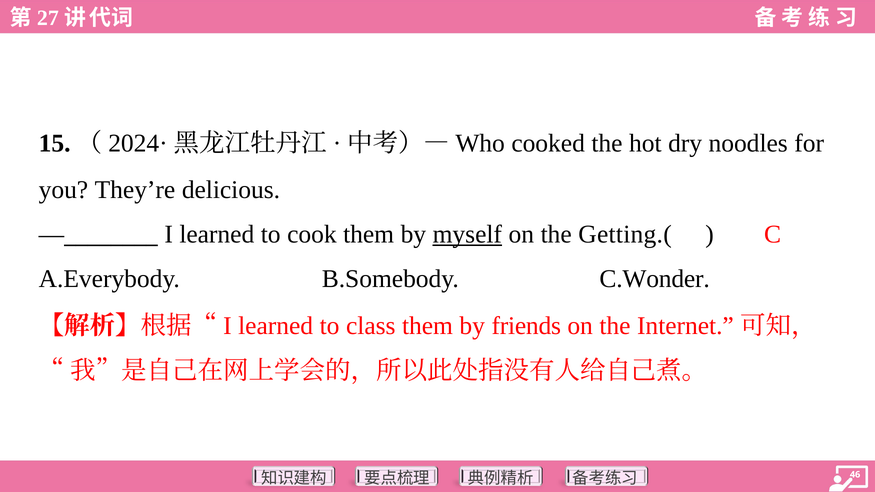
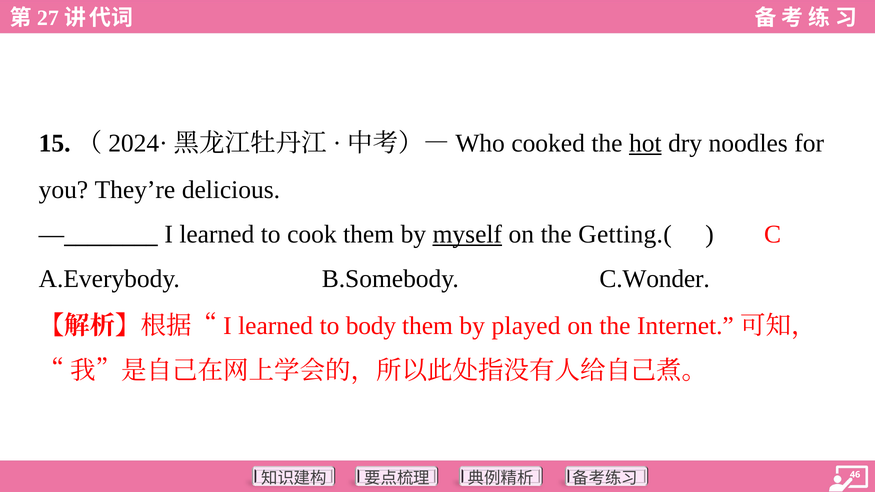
hot underline: none -> present
class: class -> body
friends: friends -> played
